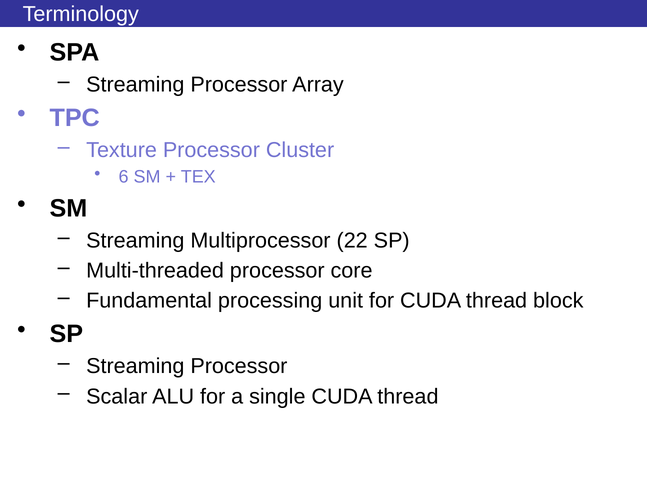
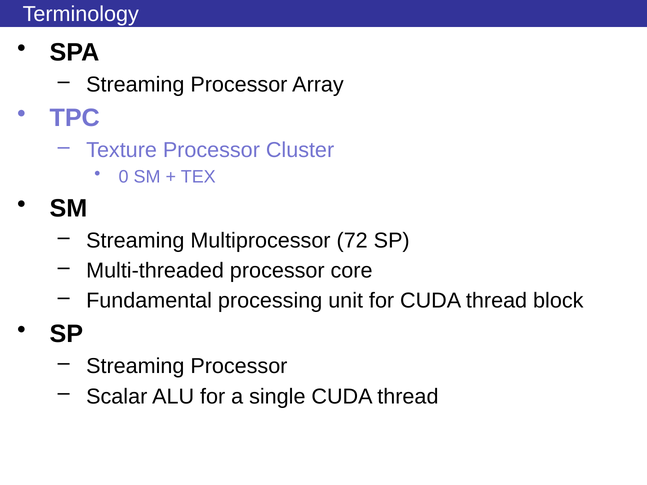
6: 6 -> 0
22: 22 -> 72
